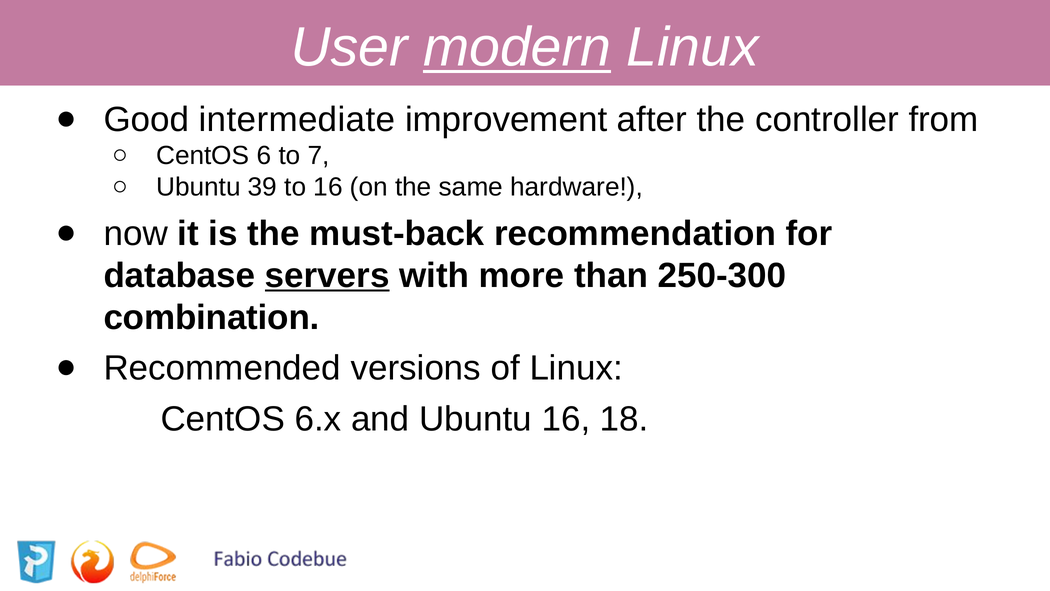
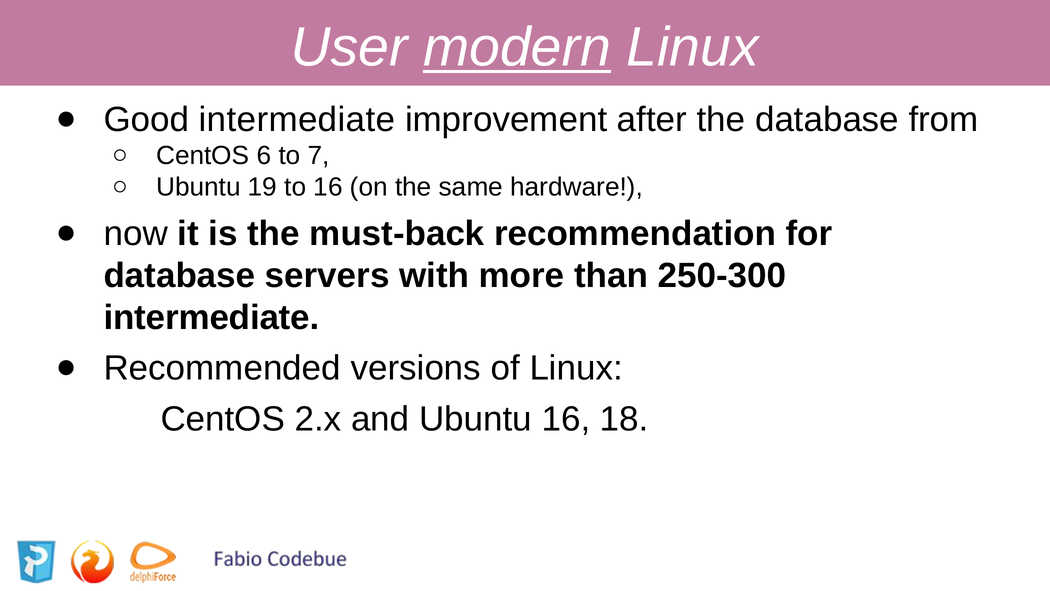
the controller: controller -> database
39: 39 -> 19
servers underline: present -> none
combination at (212, 317): combination -> intermediate
6.x: 6.x -> 2.x
